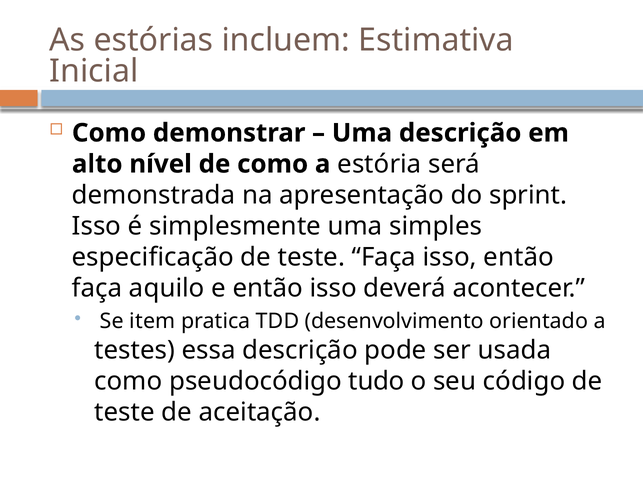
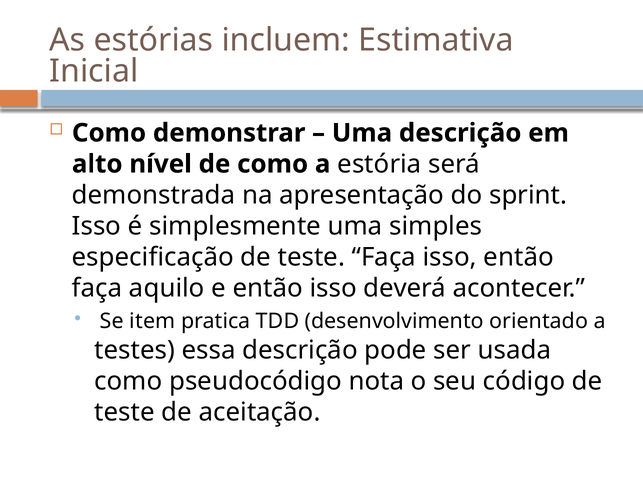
tudo: tudo -> nota
